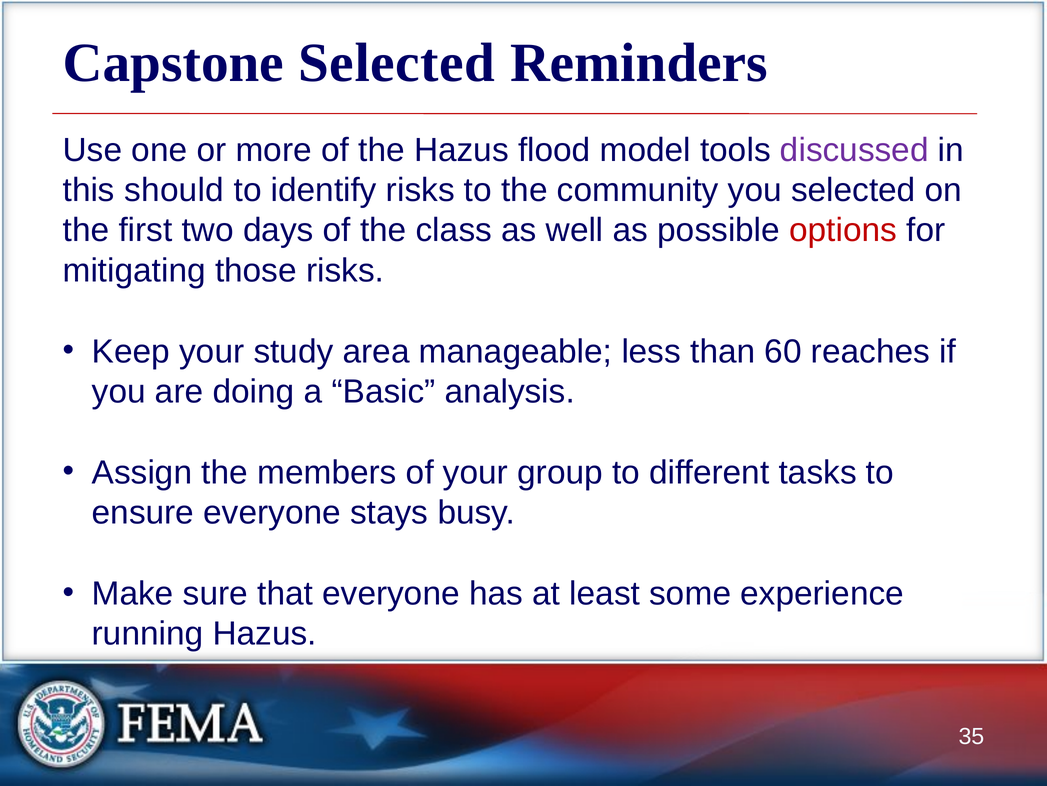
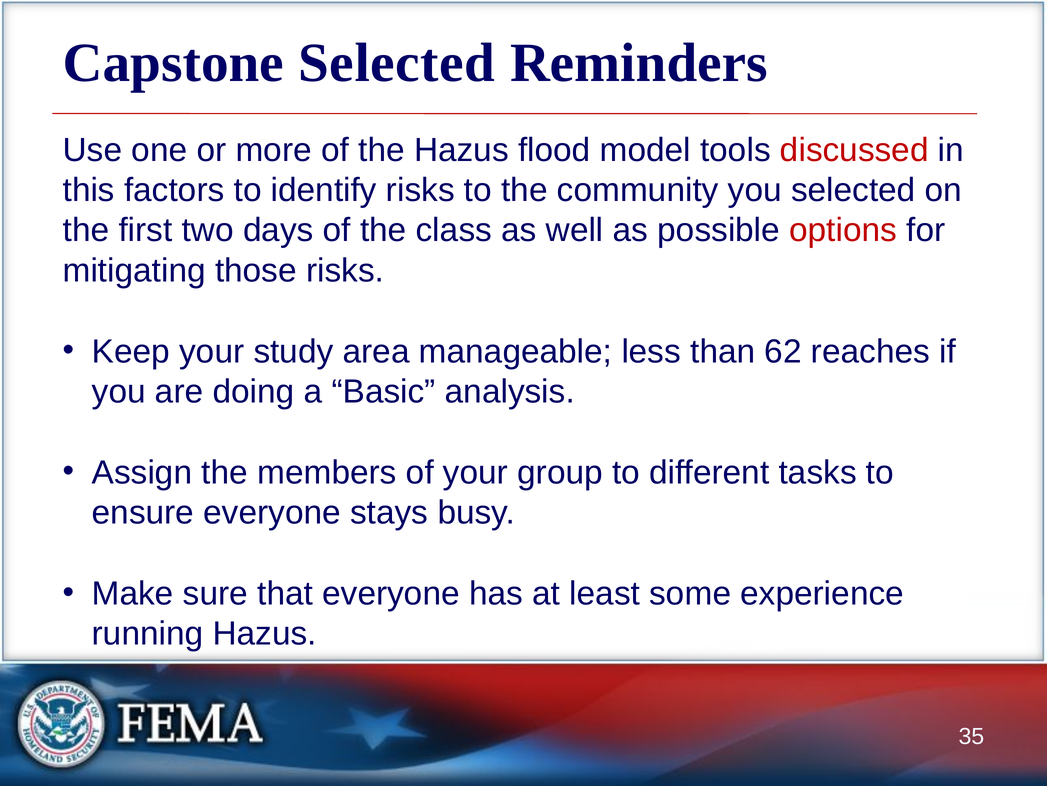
discussed colour: purple -> red
should: should -> factors
60: 60 -> 62
